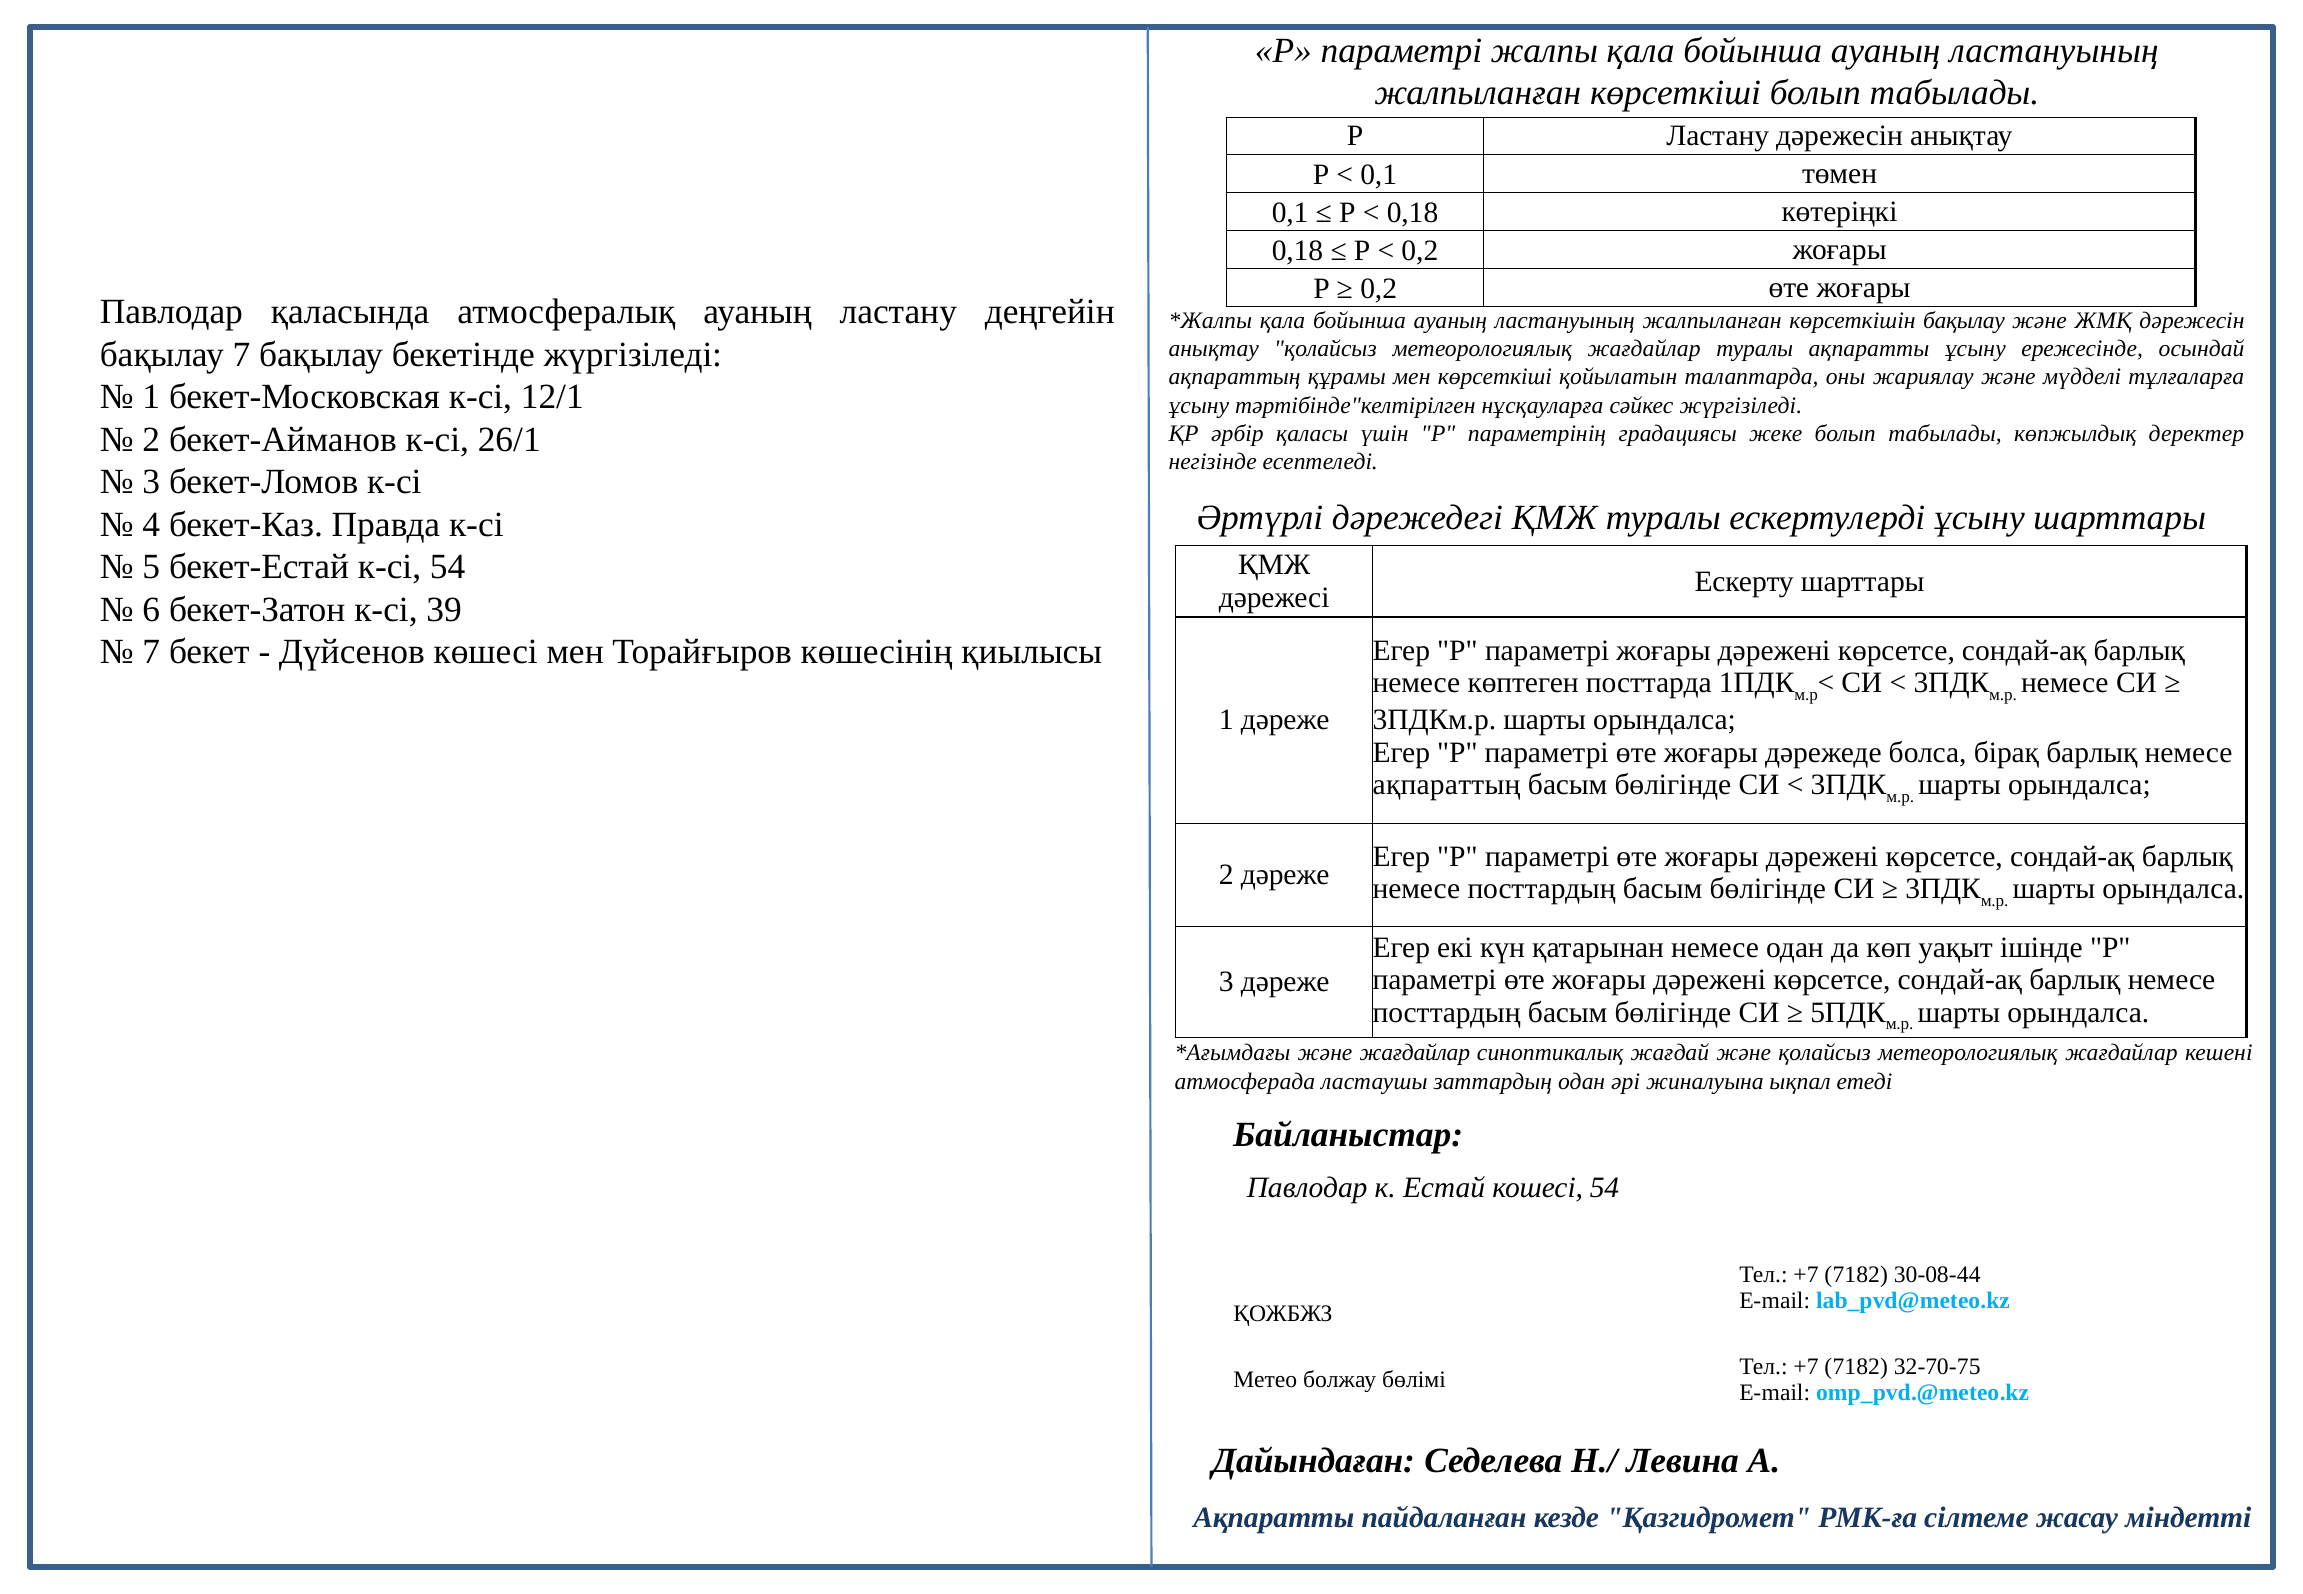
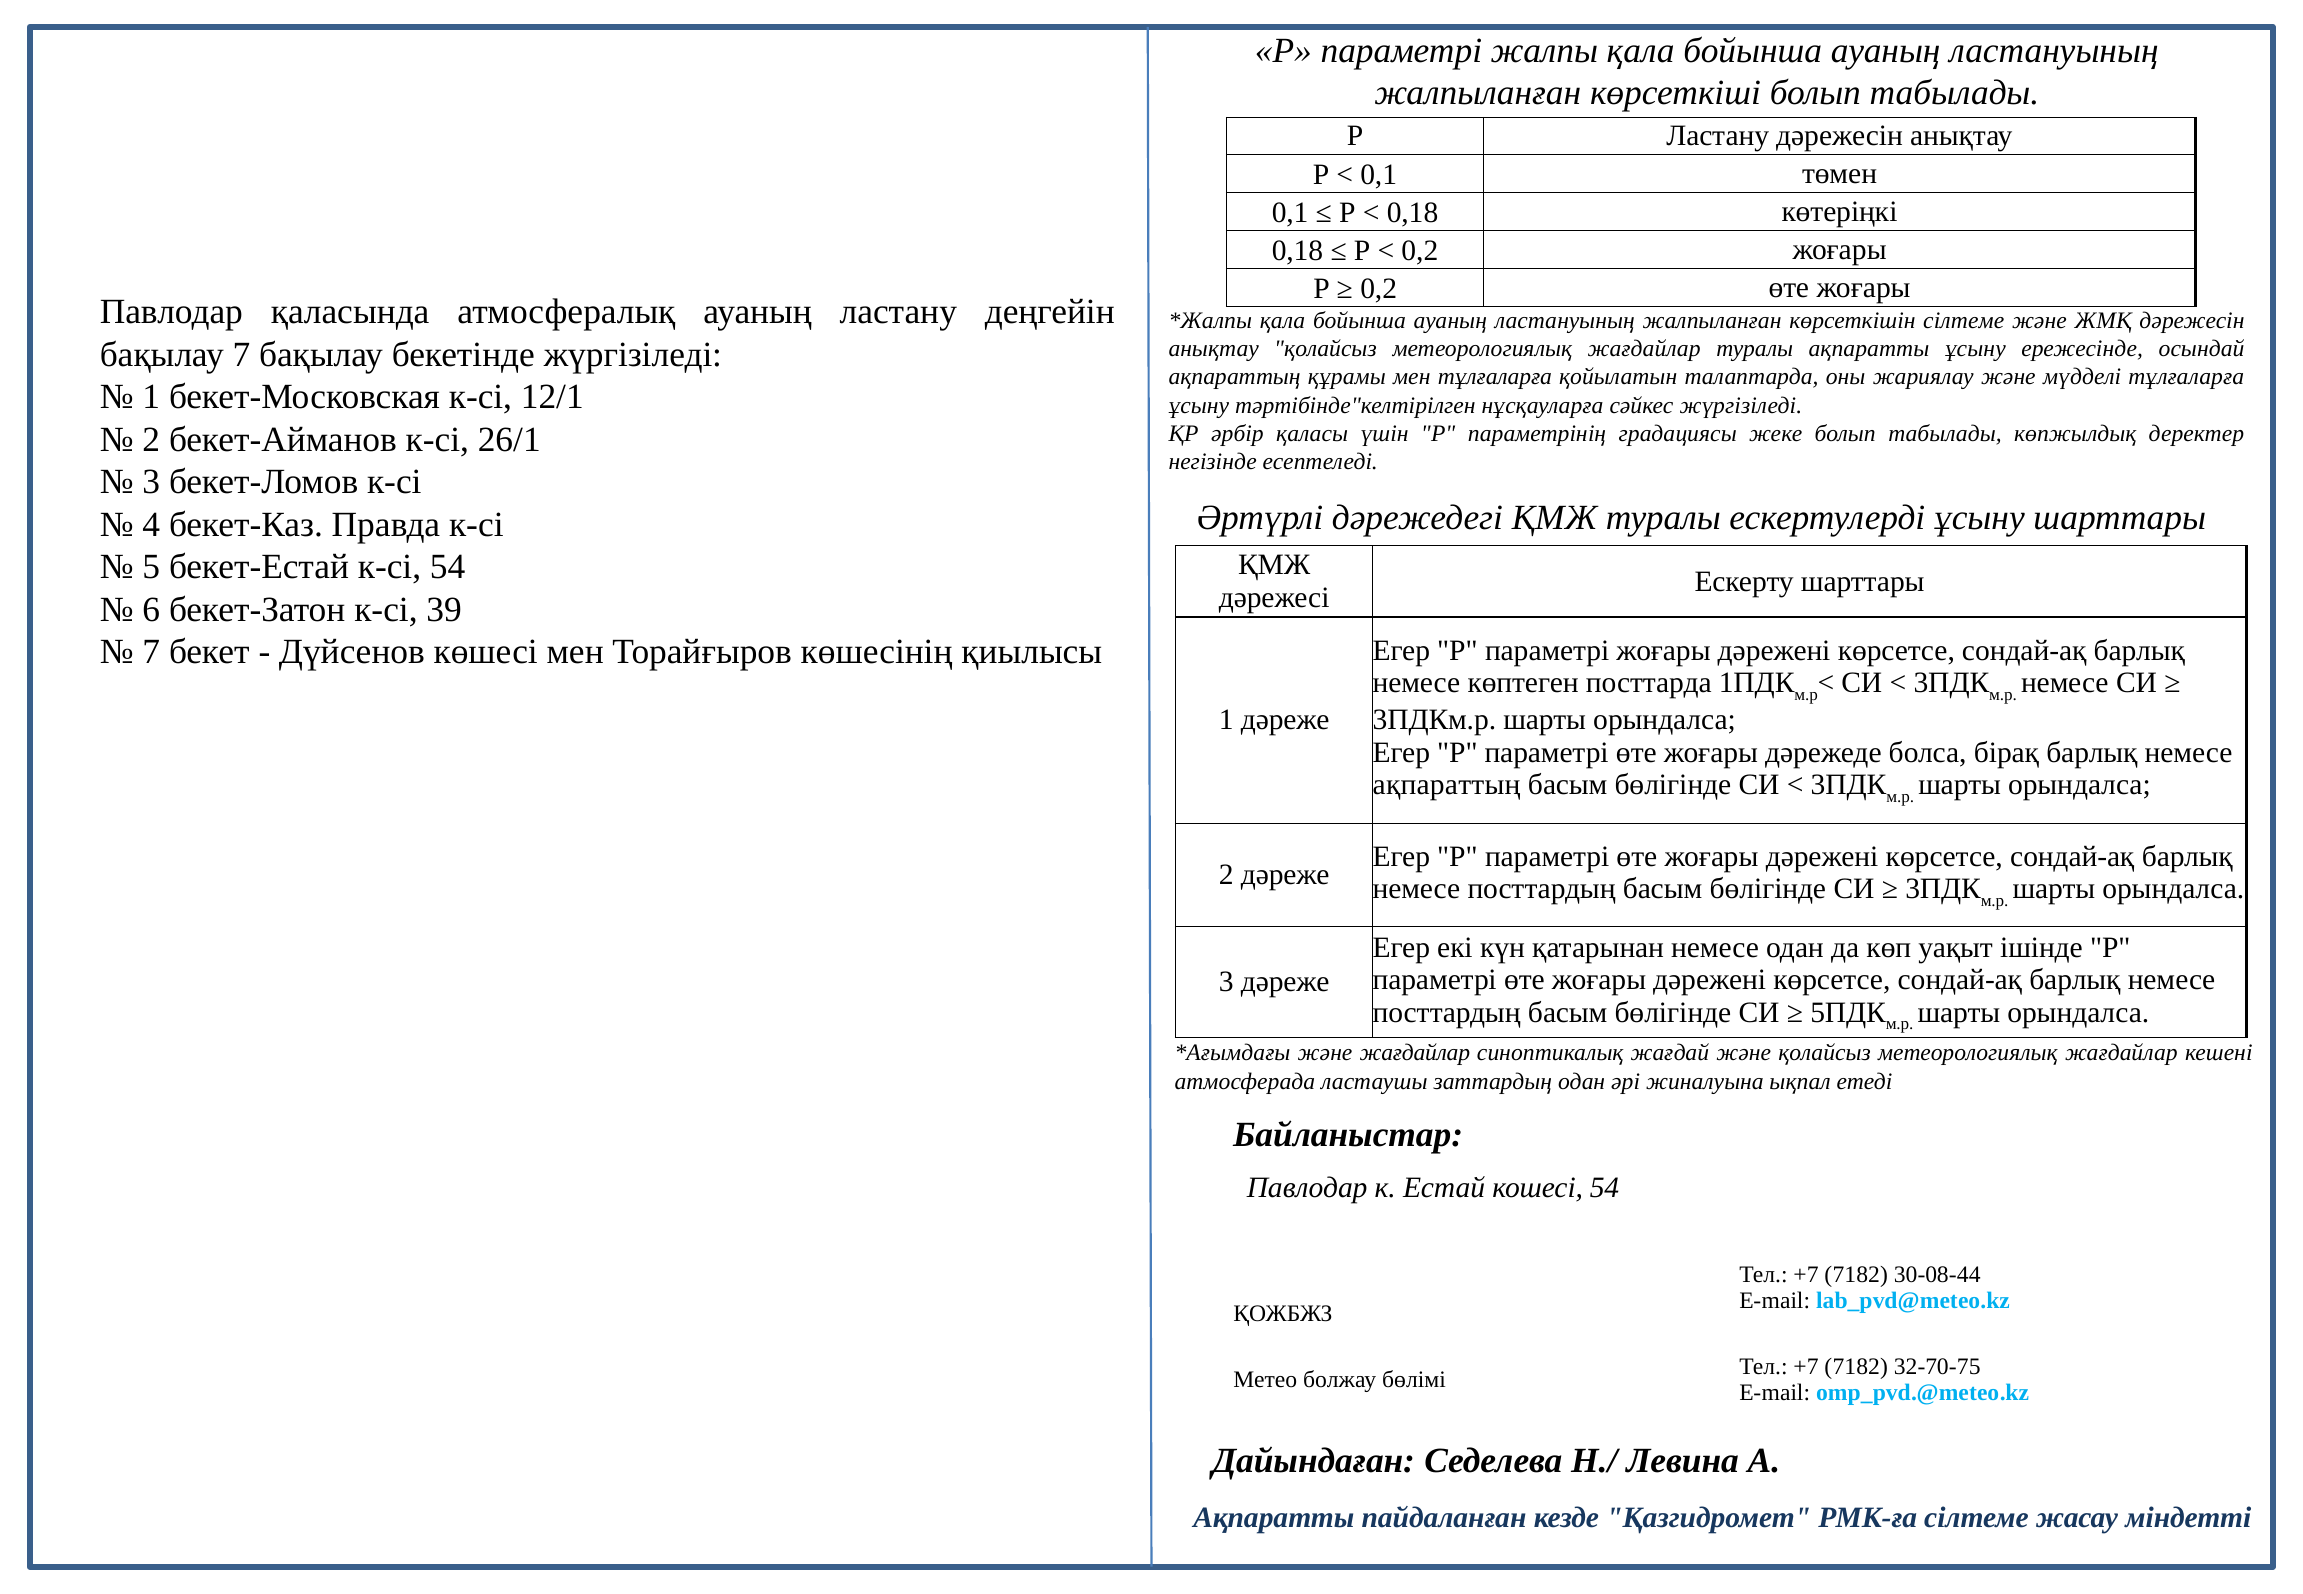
көрсеткішін бақылау: бақылау -> сілтеме
мен көрсеткіші: көрсеткіші -> тұлғаларға
